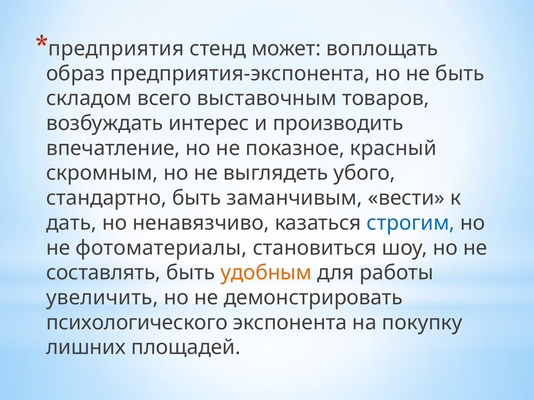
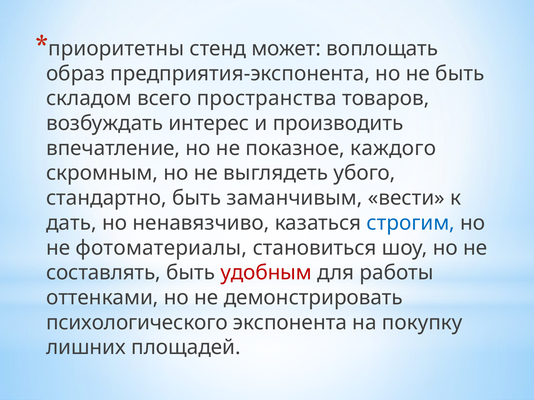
предприятия: предприятия -> приоритетны
выставочным: выставочным -> пространства
красный: красный -> каждого
удобным colour: orange -> red
увеличить: увеличить -> оттенками
